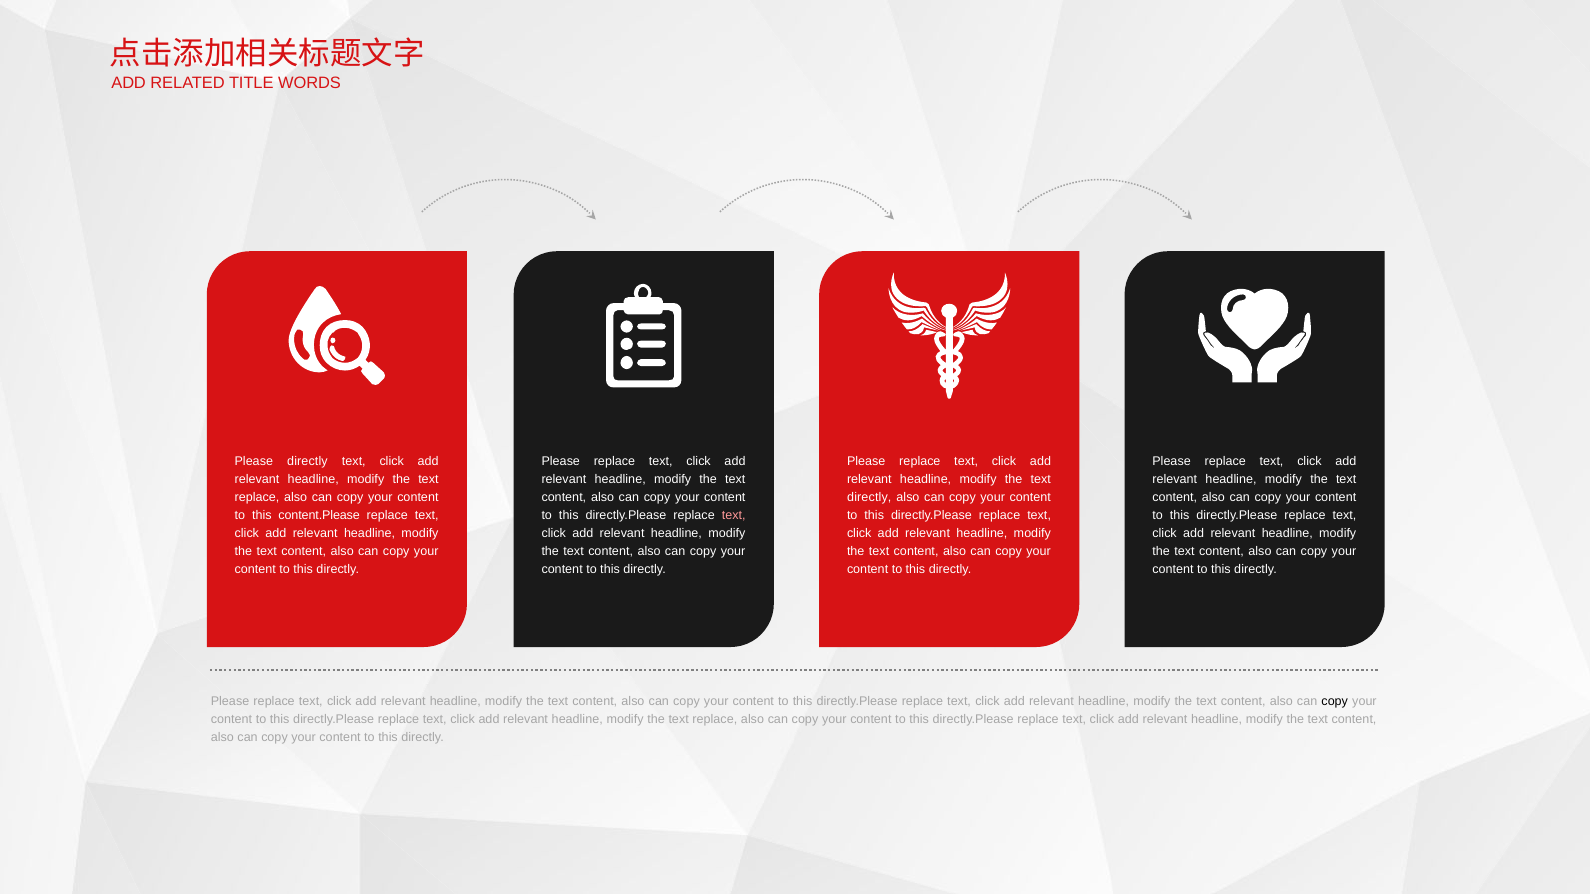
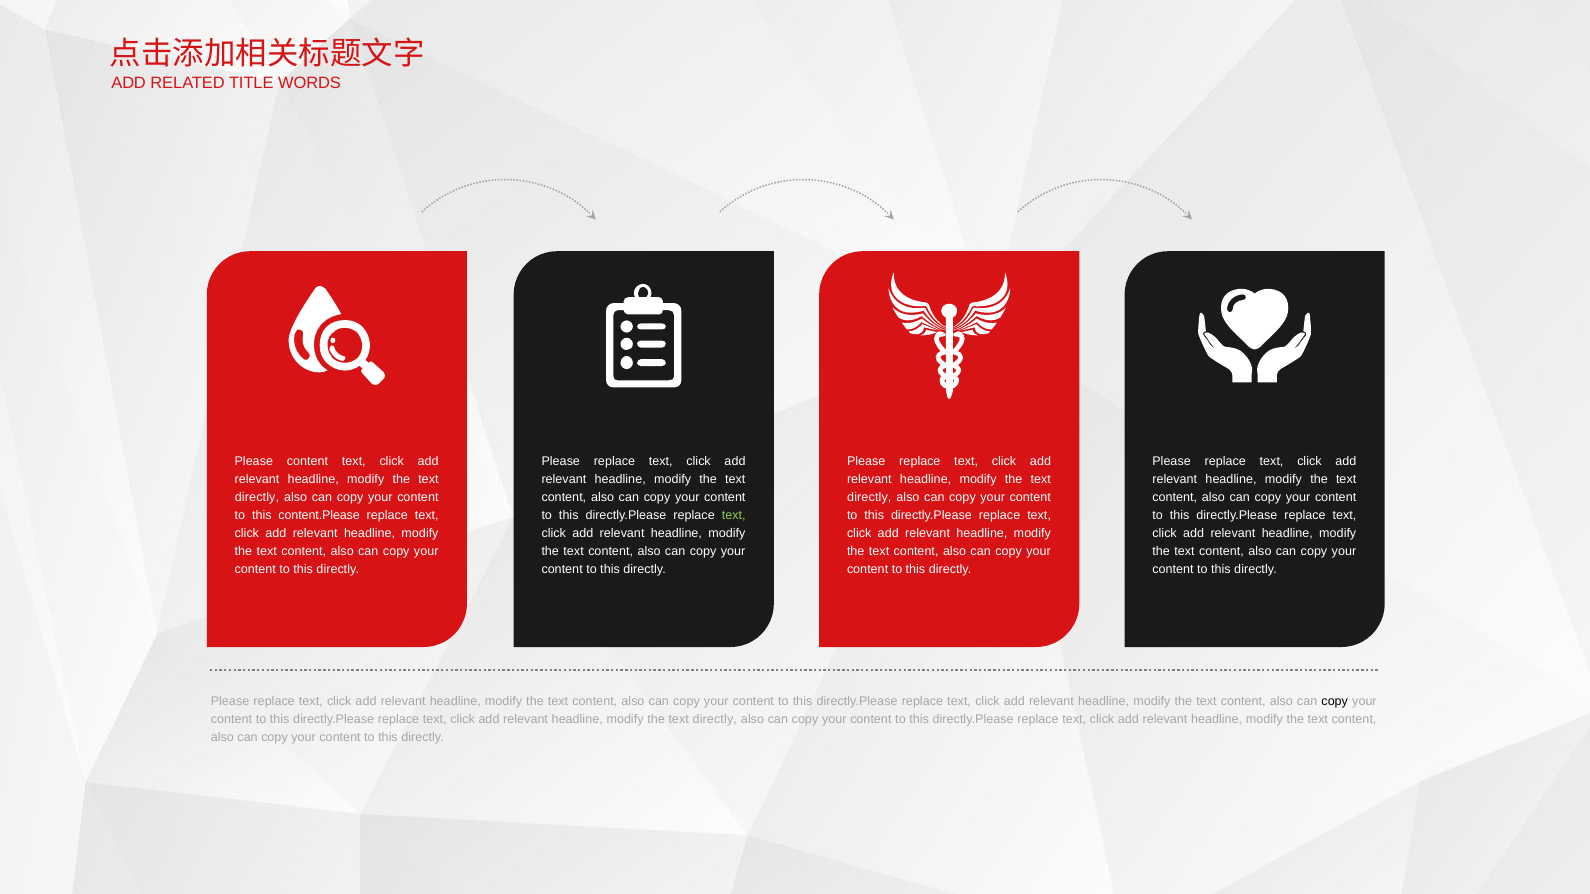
Please directly: directly -> content
replace at (257, 498): replace -> directly
text at (734, 516) colour: pink -> light green
replace at (715, 720): replace -> directly
